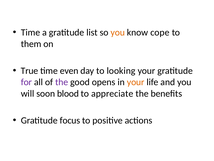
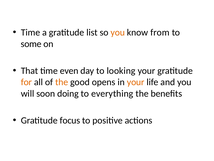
cope: cope -> from
them: them -> some
True: True -> That
for colour: purple -> orange
the at (62, 82) colour: purple -> orange
blood: blood -> doing
appreciate: appreciate -> everything
